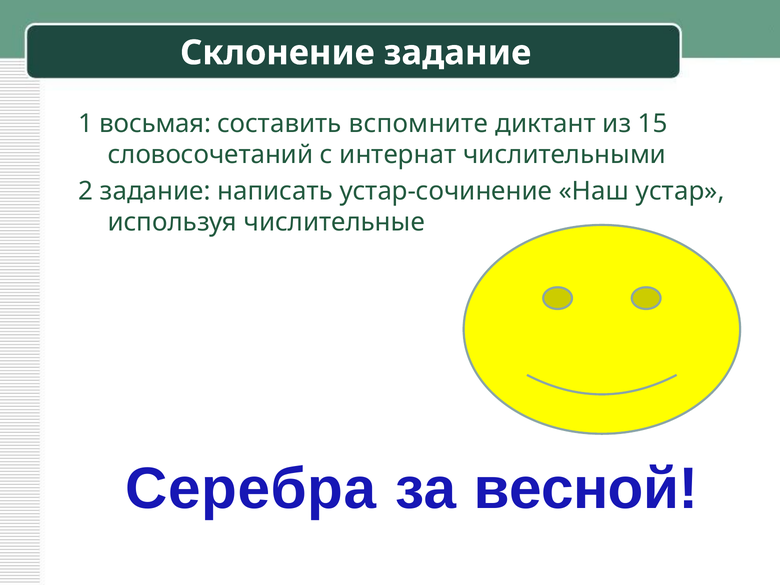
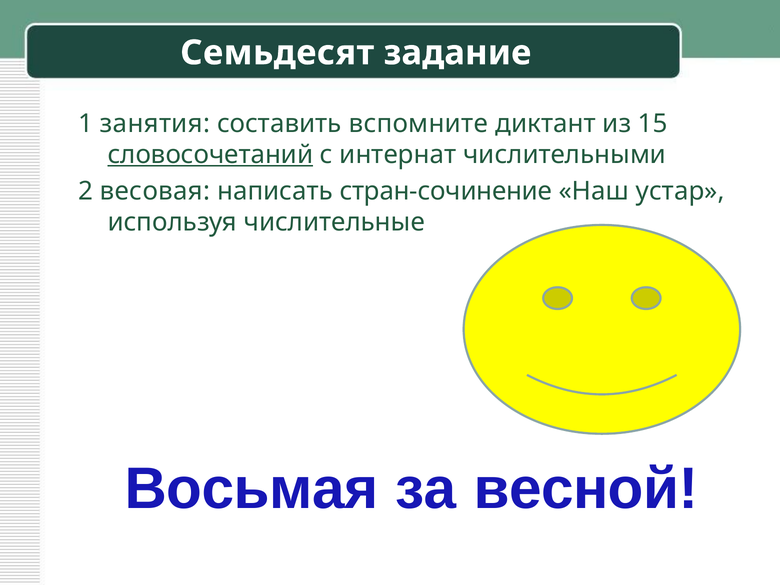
Склонение: Склонение -> Семьдесят
восьмая: восьмая -> занятия
словосочетаний underline: none -> present
2 задание: задание -> весовая
устар-сочинение: устар-сочинение -> стран-сочинение
Серебра: Серебра -> Восьмая
